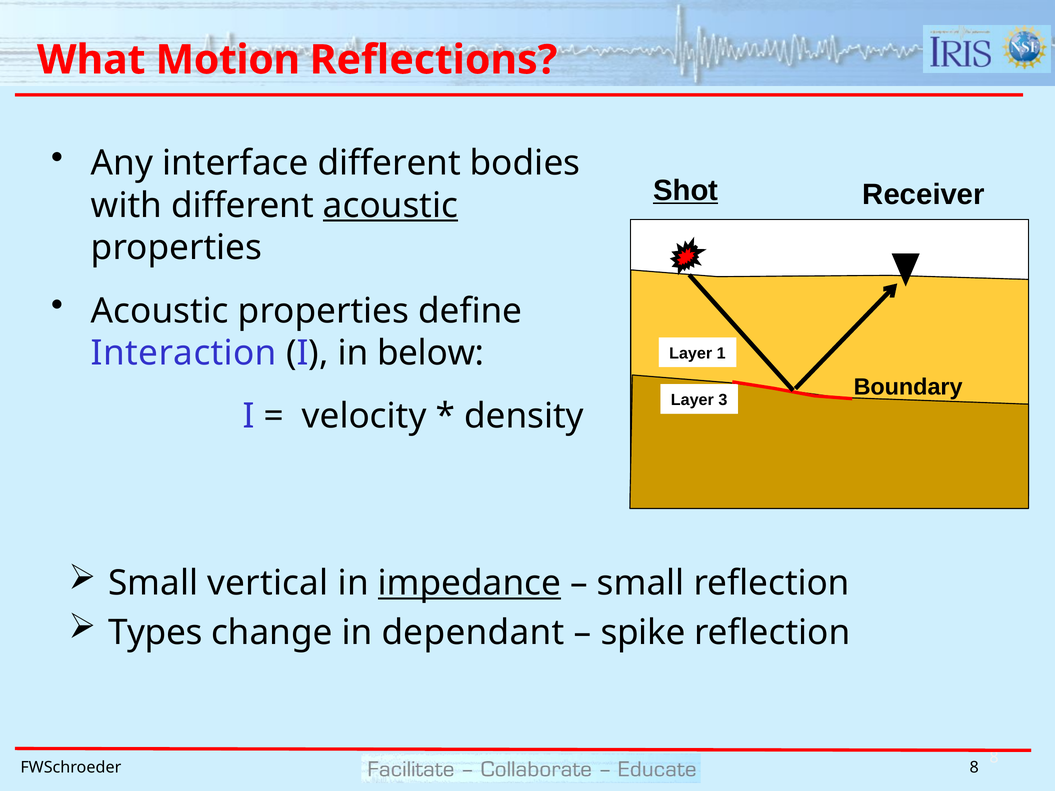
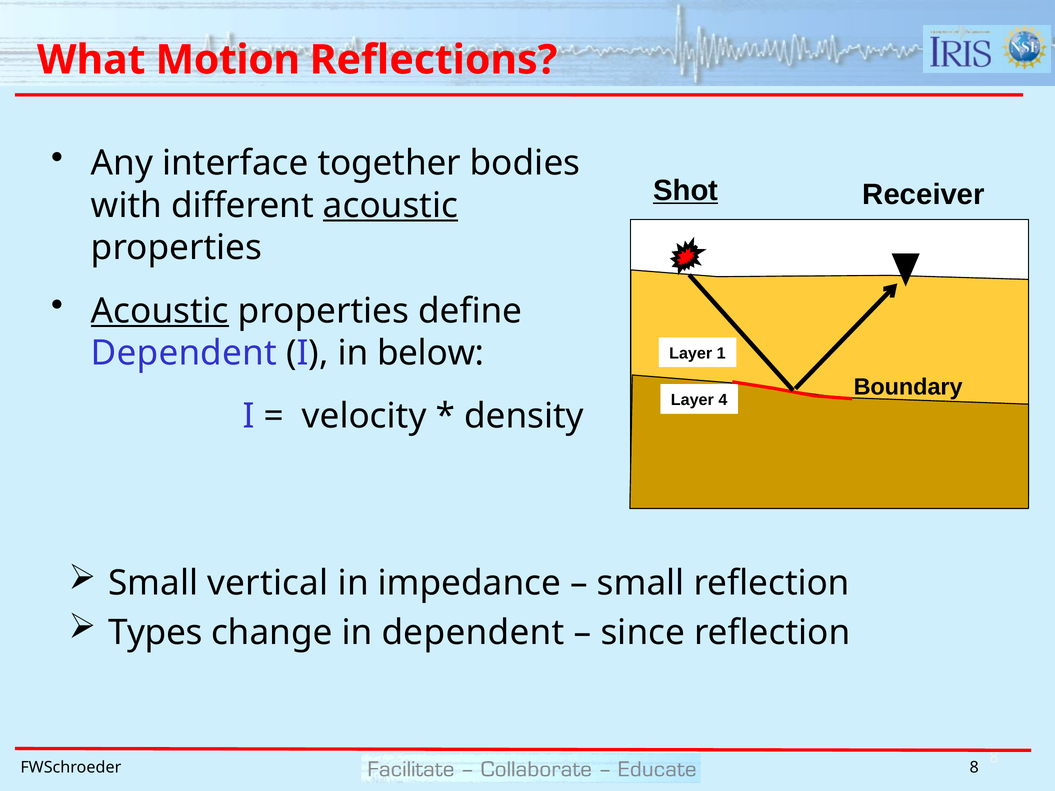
interface different: different -> together
Acoustic at (160, 311) underline: none -> present
Interaction at (184, 353): Interaction -> Dependent
3: 3 -> 4
impedance underline: present -> none
in dependant: dependant -> dependent
spike: spike -> since
